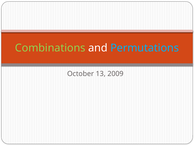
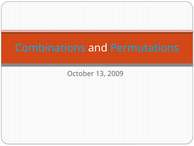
Combinations colour: light green -> light blue
